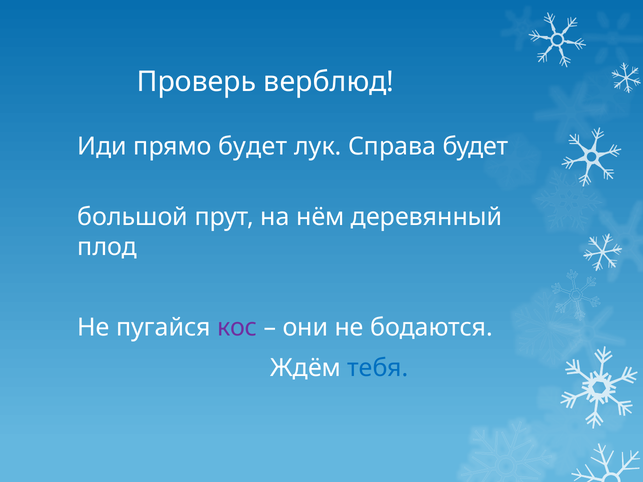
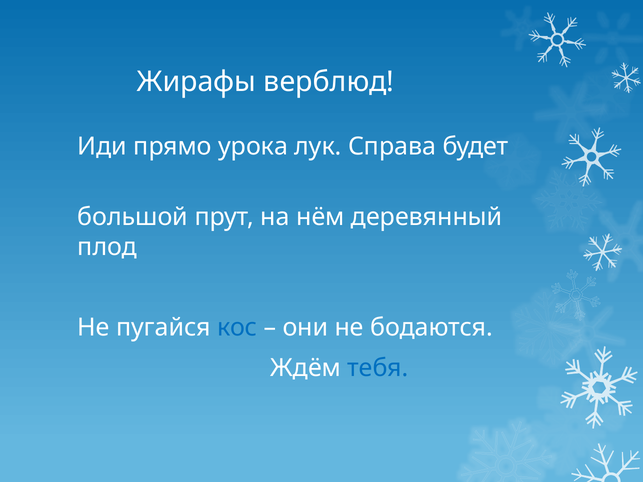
Проверь: Проверь -> Жирафы
прямо будет: будет -> урока
кос colour: purple -> blue
